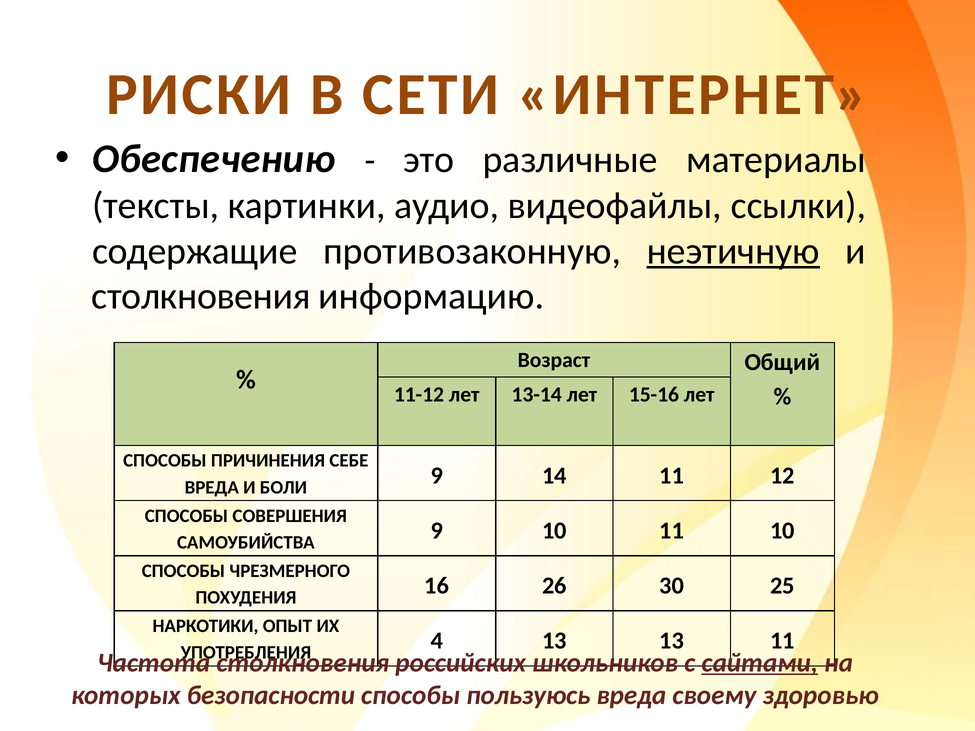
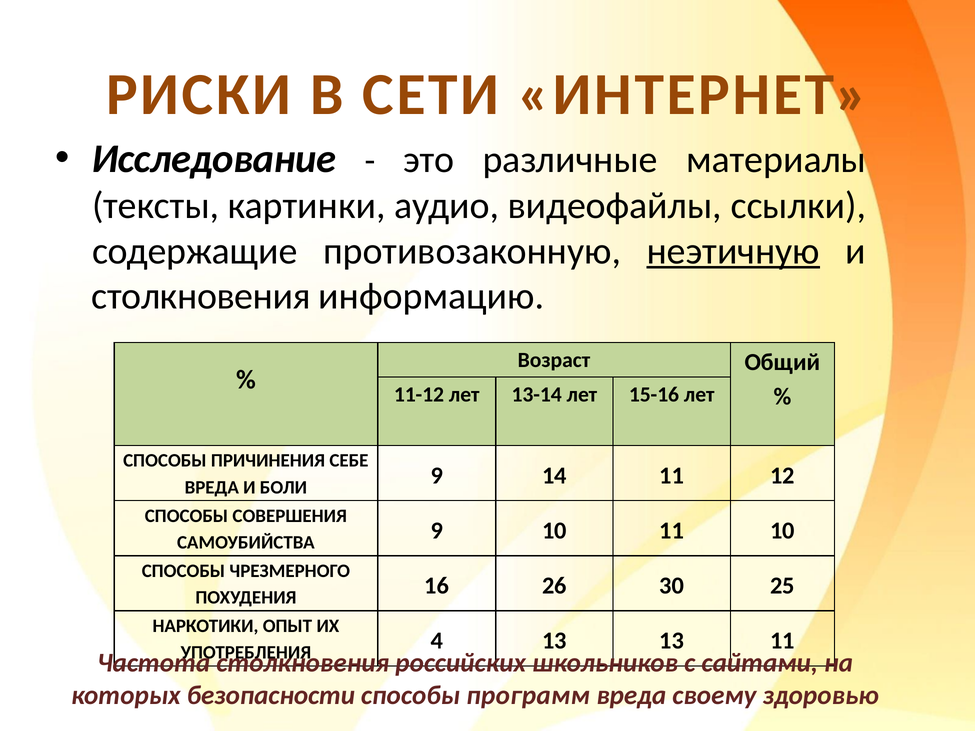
Обеспечению: Обеспечению -> Исследование
сайтами underline: present -> none
пользуюсь: пользуюсь -> программ
